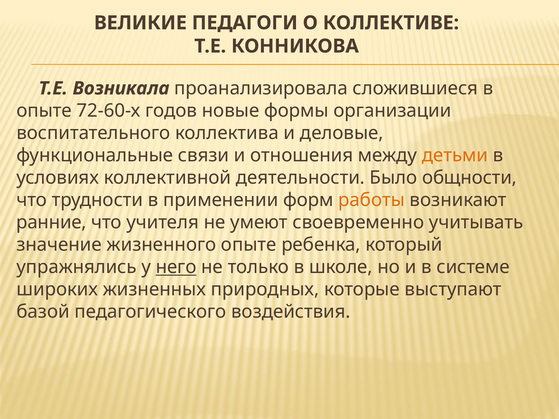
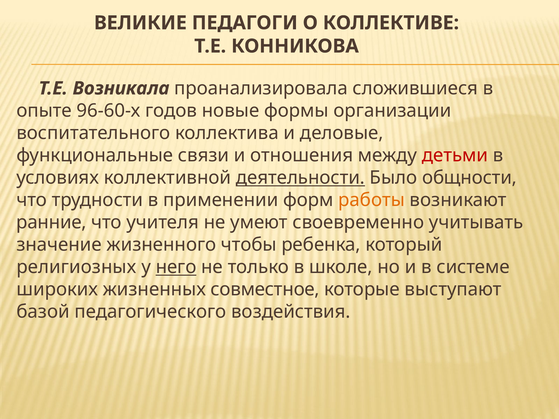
72-60-х: 72-60-х -> 96-60-х
детьми colour: orange -> red
деятельности underline: none -> present
жизненного опыте: опыте -> чтобы
упражнялись: упражнялись -> религиозных
природных: природных -> совместное
